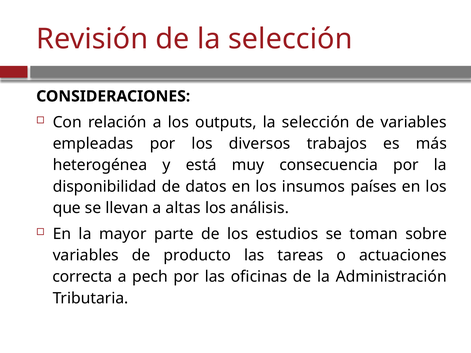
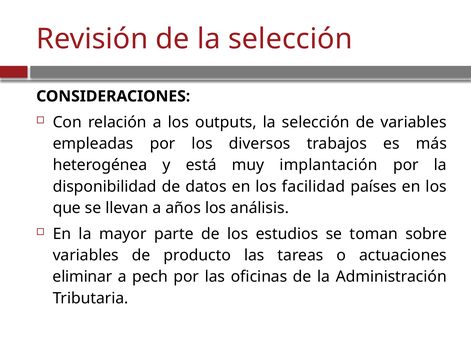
consecuencia: consecuencia -> implantación
insumos: insumos -> facilidad
altas: altas -> años
correcta: correcta -> eliminar
